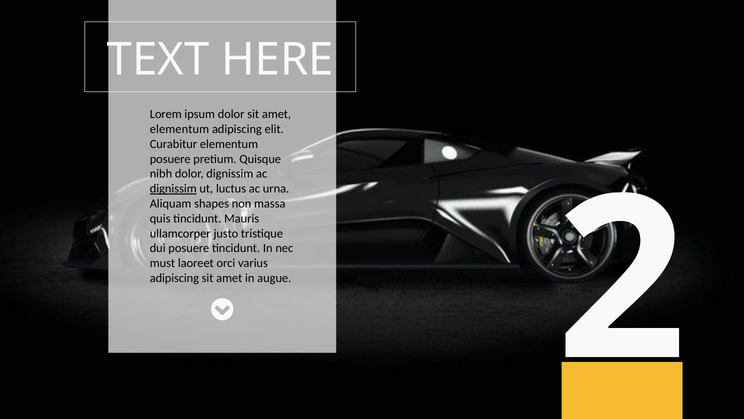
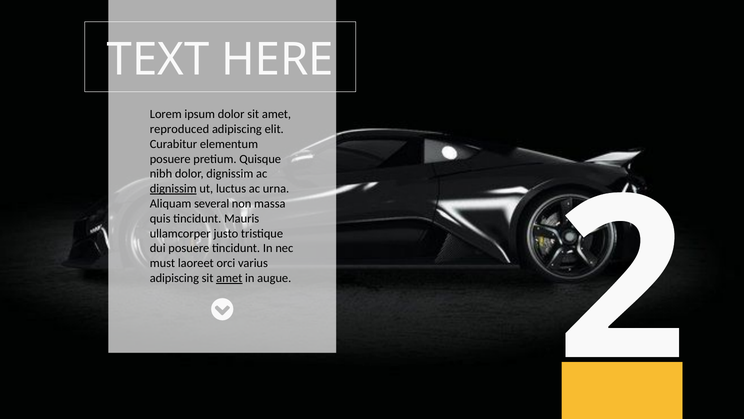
elementum at (179, 129): elementum -> reproduced
shapes: shapes -> several
amet at (229, 278) underline: none -> present
